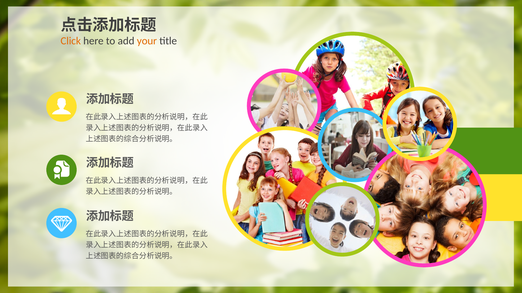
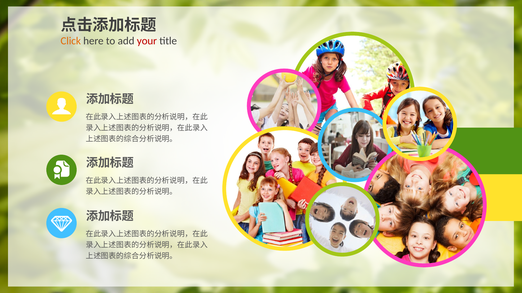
your colour: orange -> red
